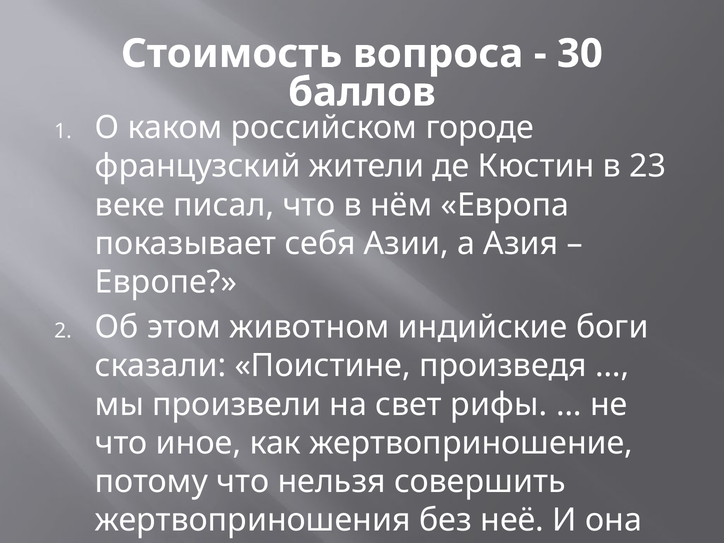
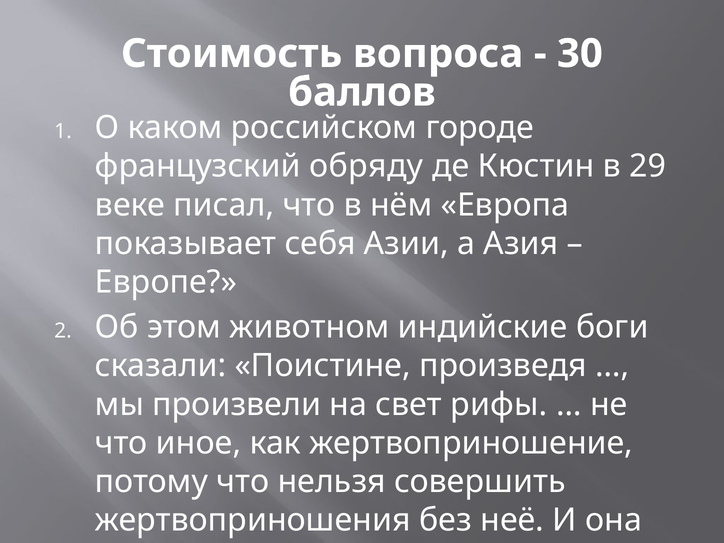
жители: жители -> обряду
23: 23 -> 29
